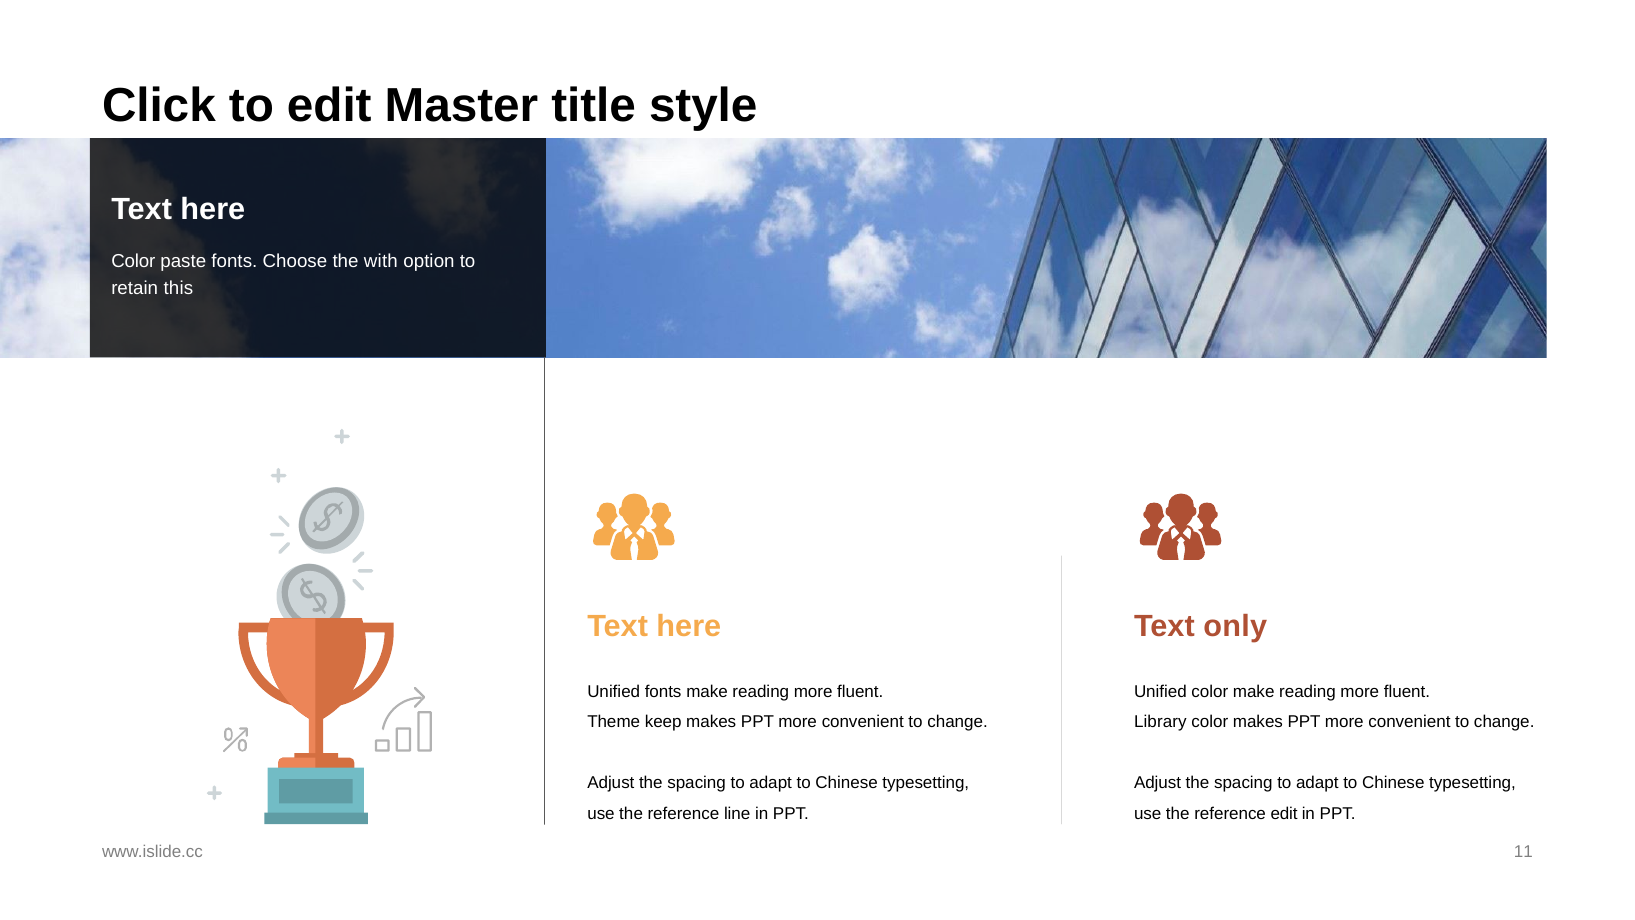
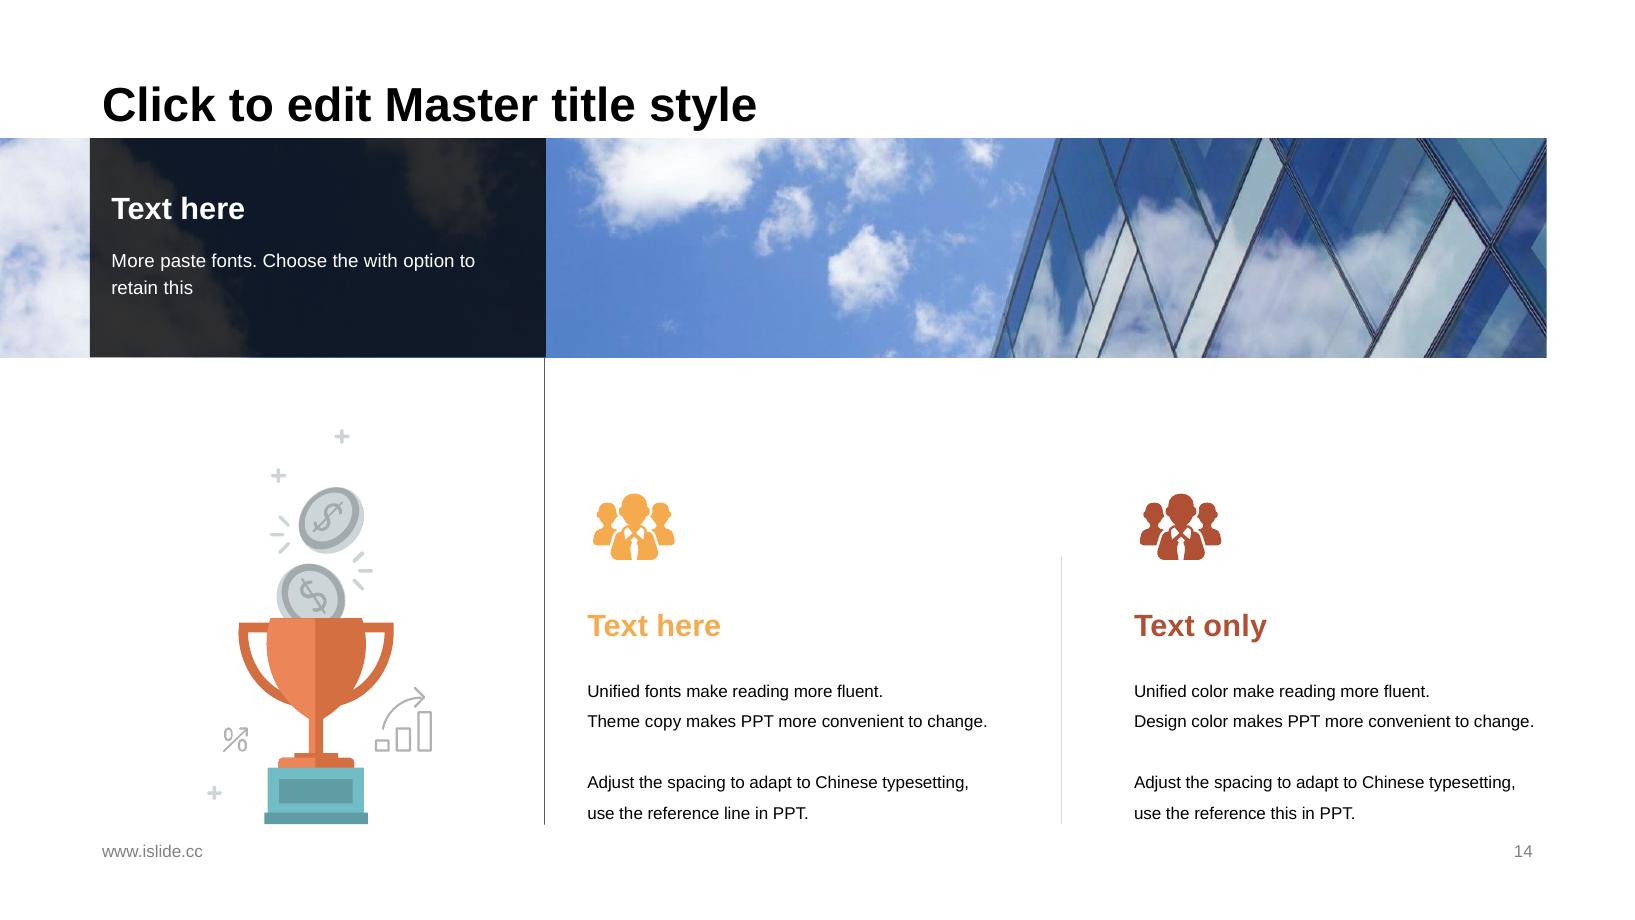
Color at (133, 261): Color -> More
keep: keep -> copy
Library: Library -> Design
reference edit: edit -> this
11: 11 -> 14
